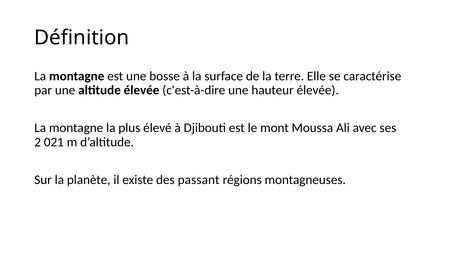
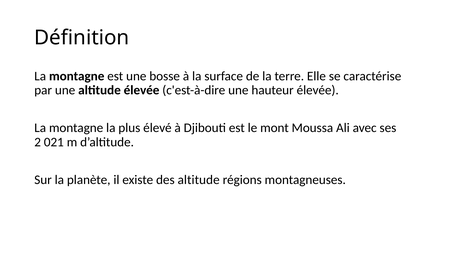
des passant: passant -> altitude
